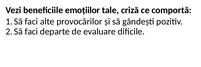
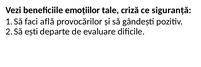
comportă: comportă -> siguranță
alte: alte -> află
faci at (31, 32): faci -> ești
